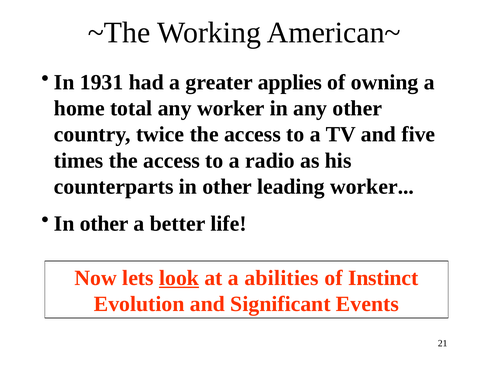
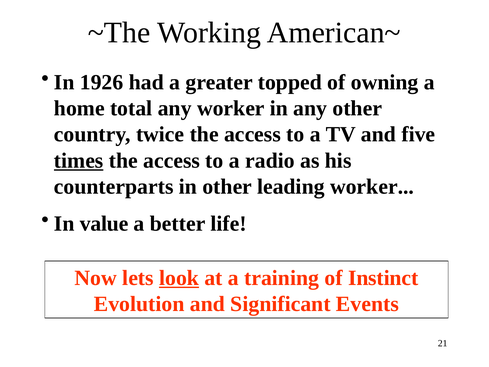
1931: 1931 -> 1926
applies: applies -> topped
times underline: none -> present
other at (104, 223): other -> value
abilities: abilities -> training
